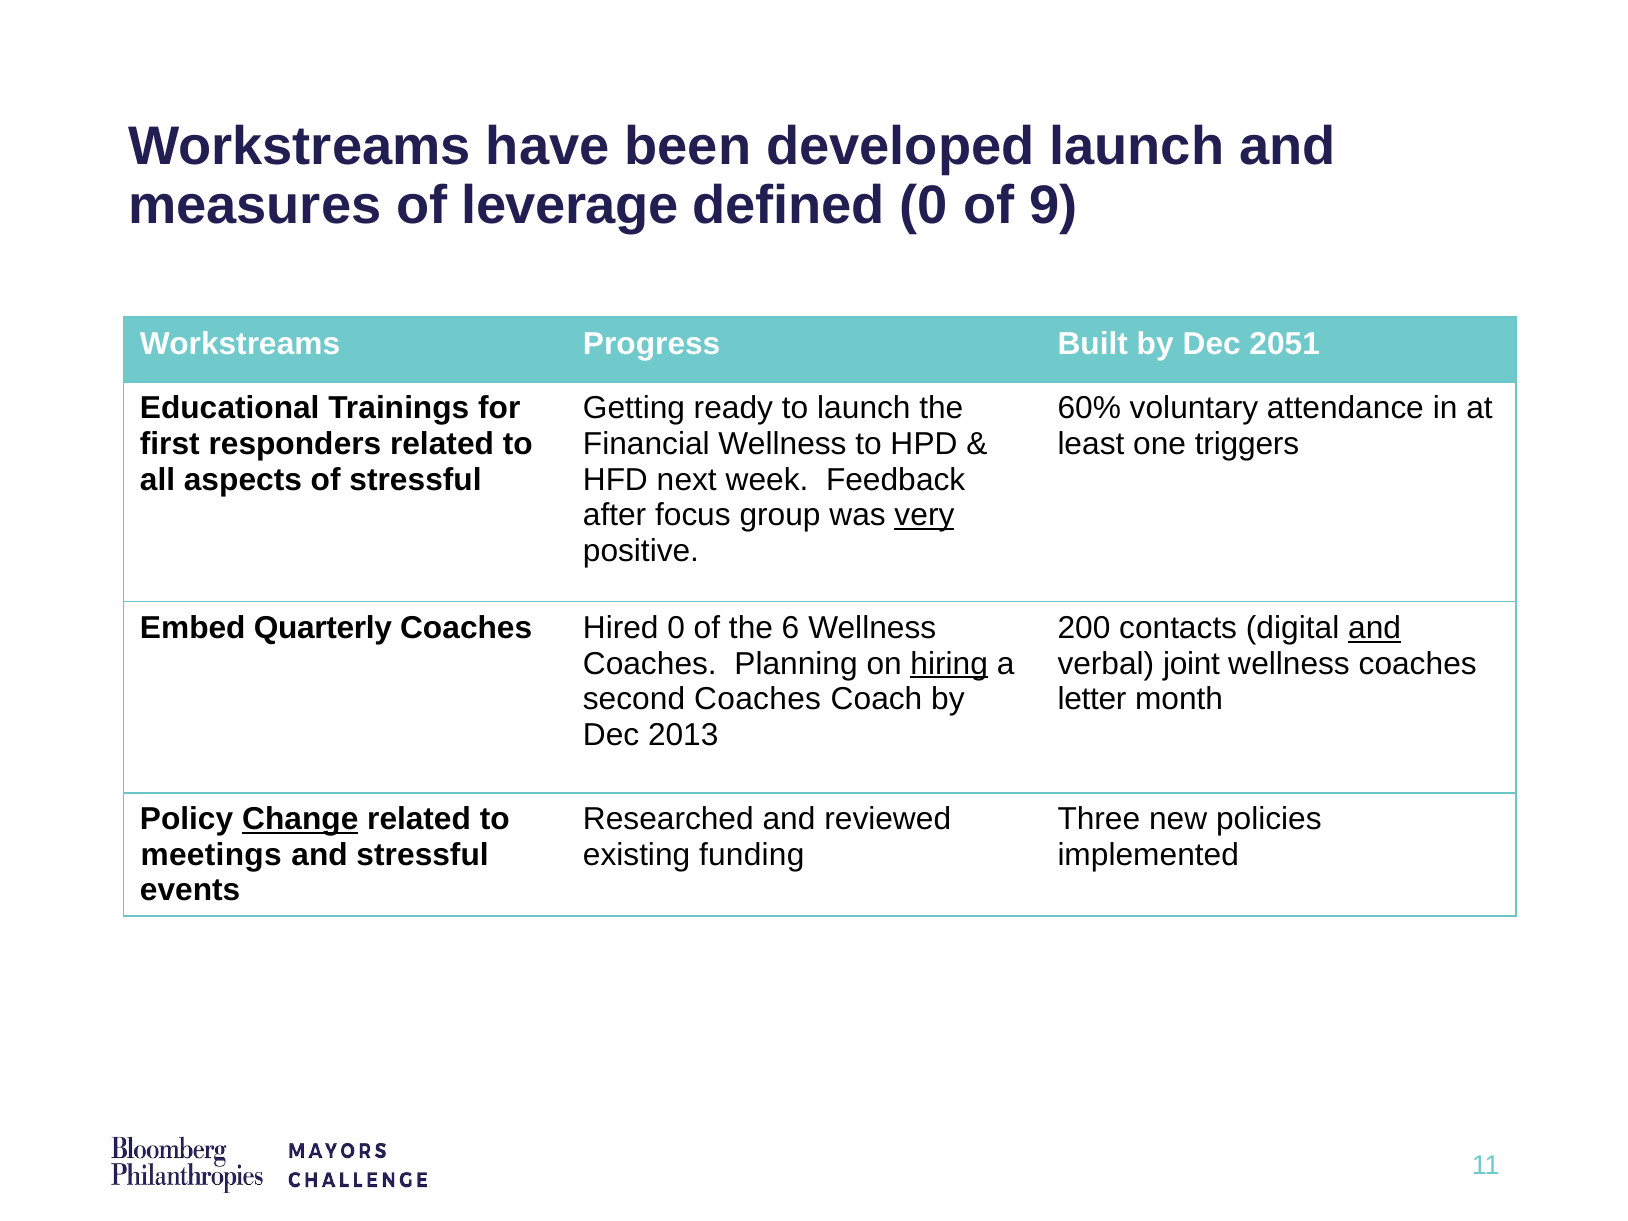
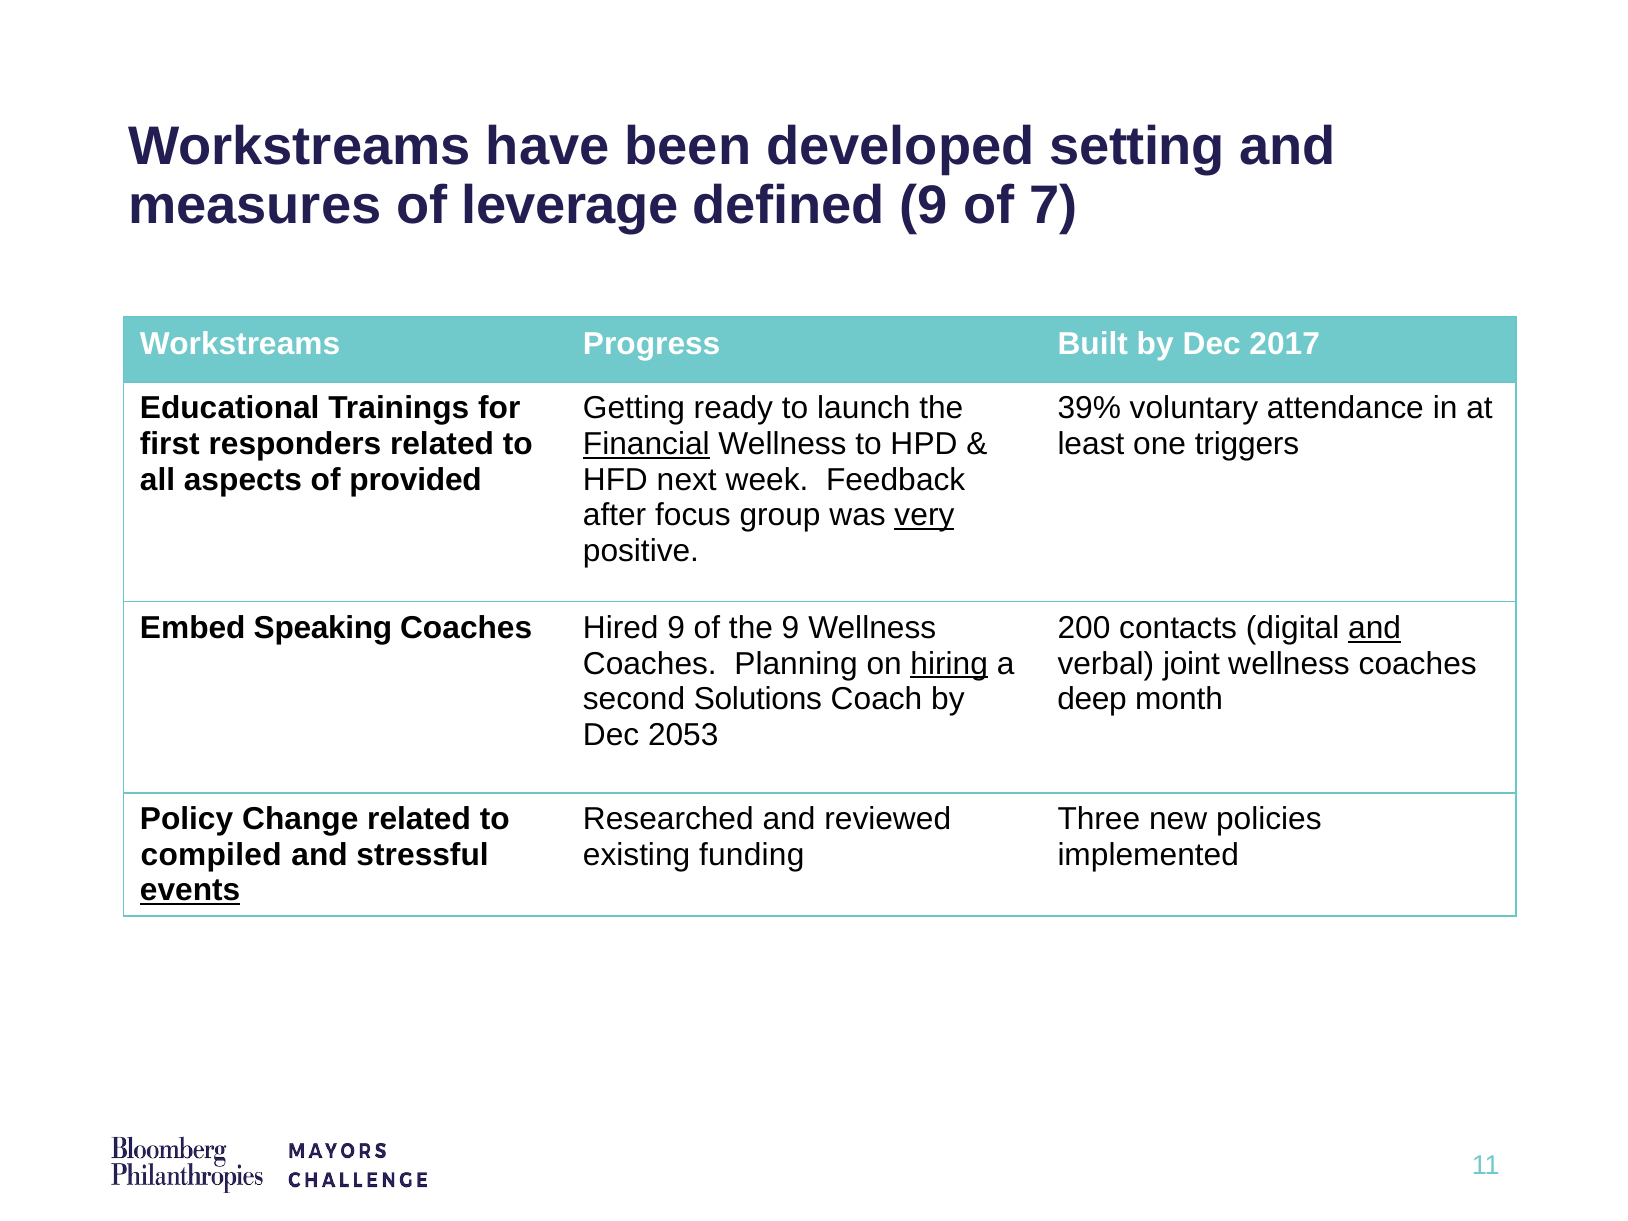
developed launch: launch -> setting
defined 0: 0 -> 9
9: 9 -> 7
2051: 2051 -> 2017
60%: 60% -> 39%
Financial underline: none -> present
of stressful: stressful -> provided
Quarterly: Quarterly -> Speaking
Hired 0: 0 -> 9
the 6: 6 -> 9
second Coaches: Coaches -> Solutions
letter: letter -> deep
2013: 2013 -> 2053
Change underline: present -> none
meetings: meetings -> compiled
events underline: none -> present
